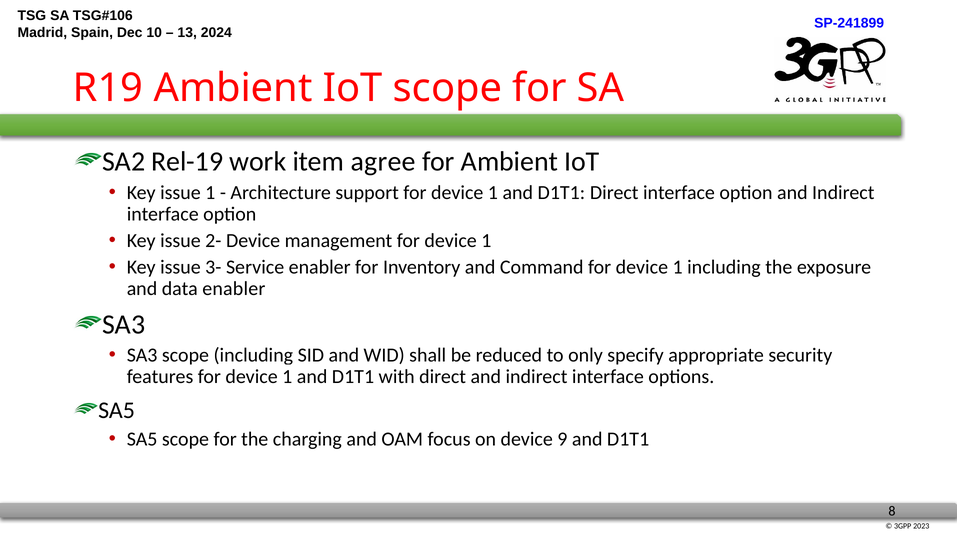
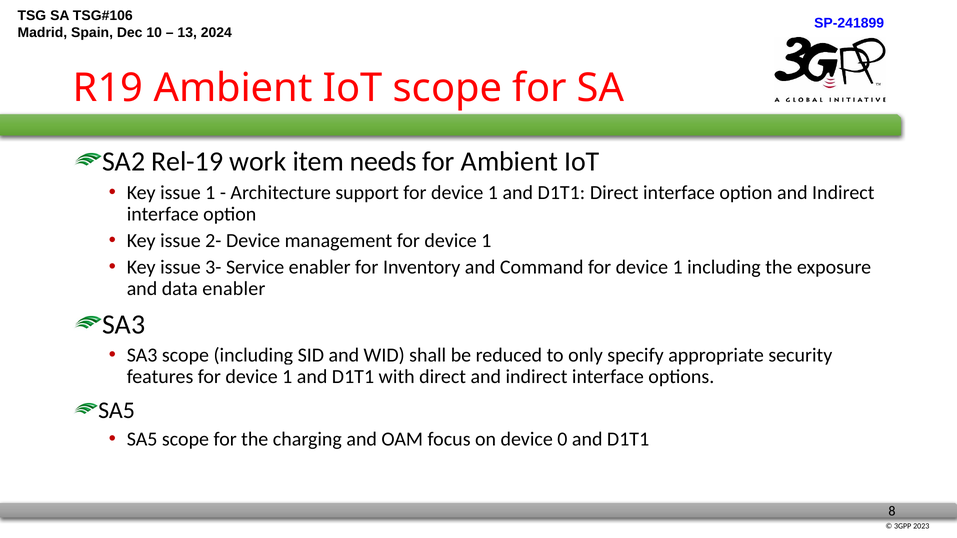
agree: agree -> needs
9: 9 -> 0
